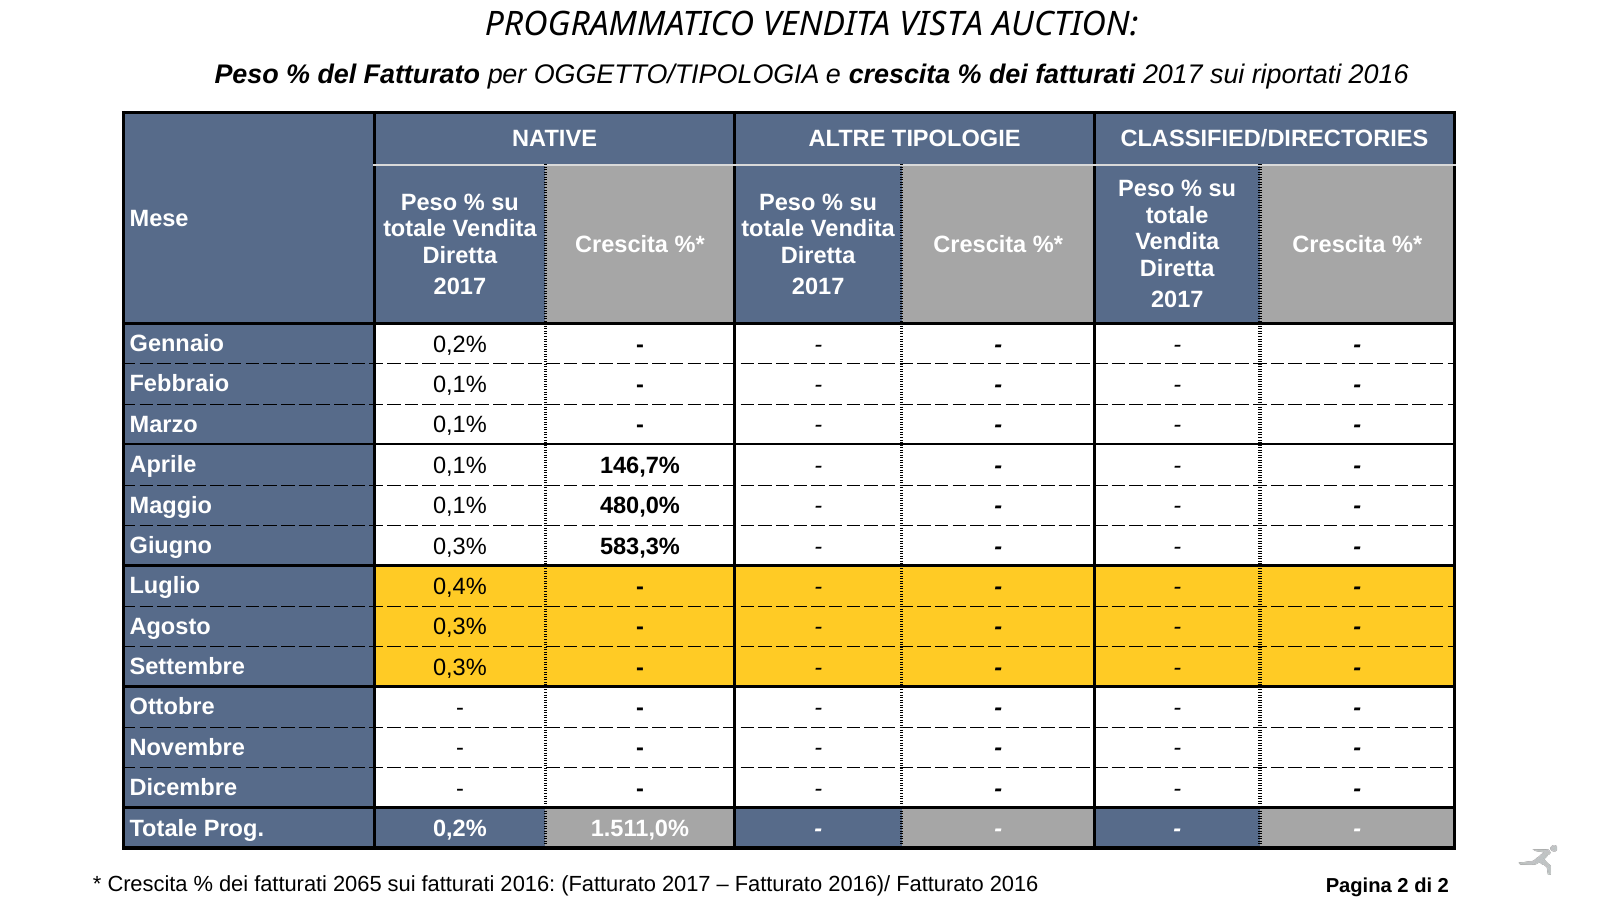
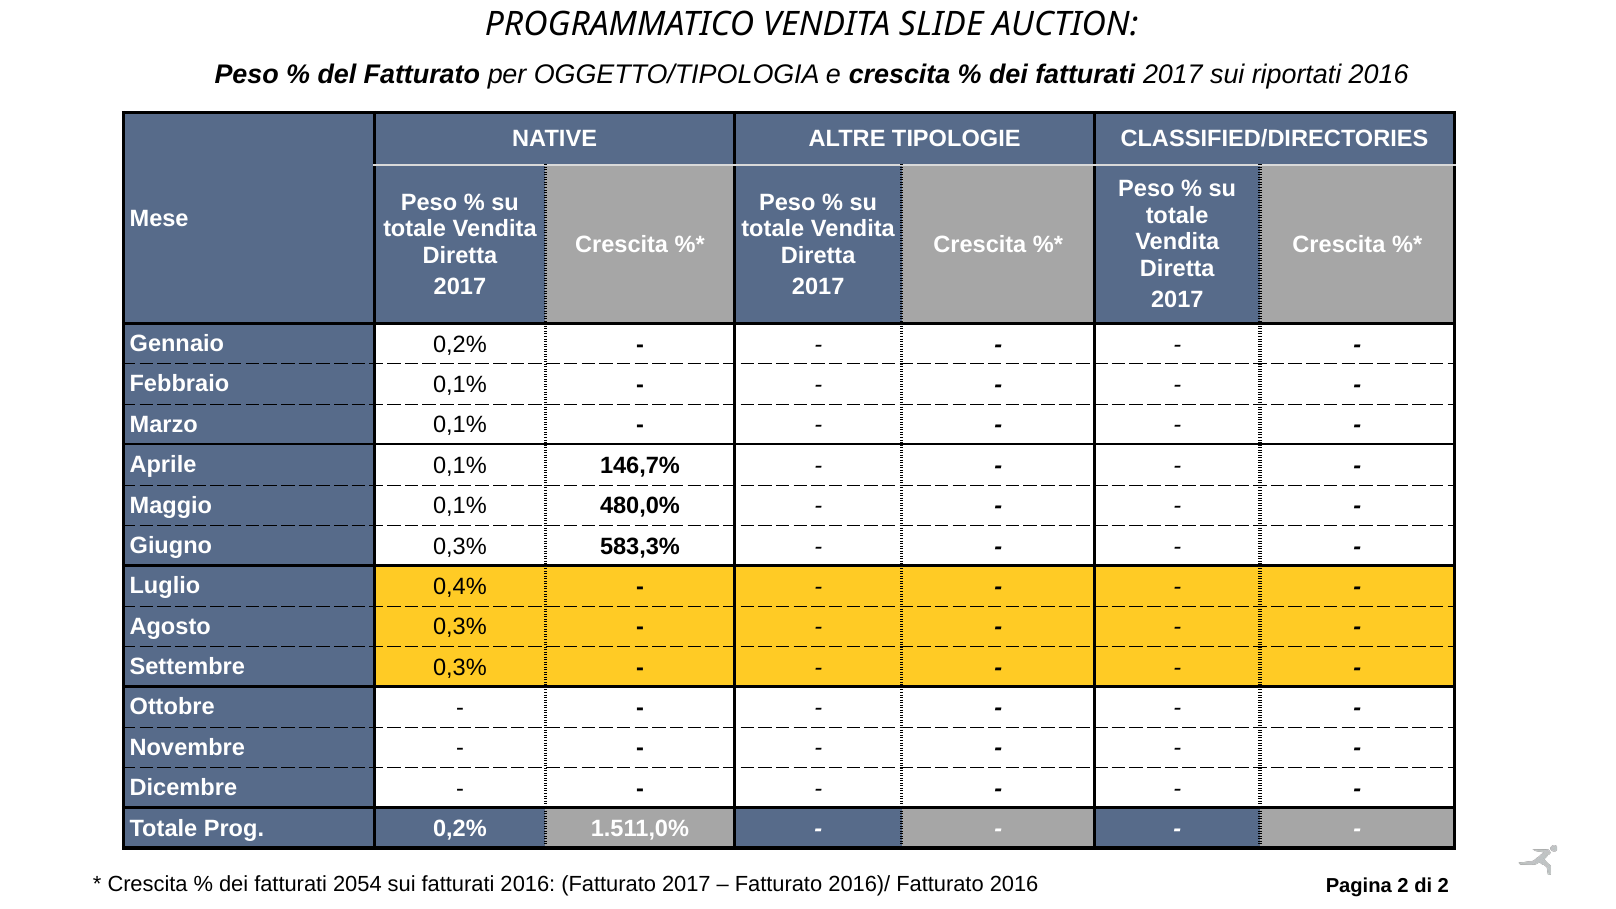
VISTA: VISTA -> SLIDE
2065: 2065 -> 2054
